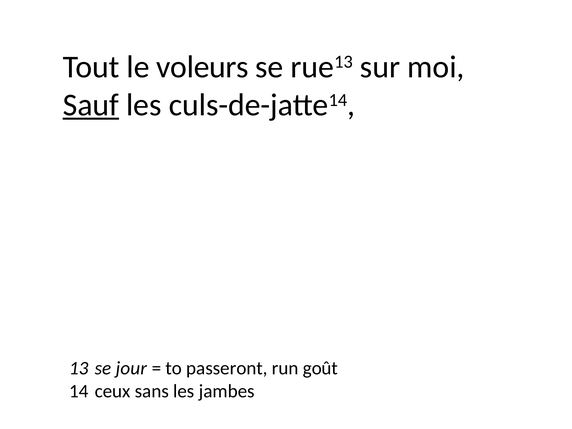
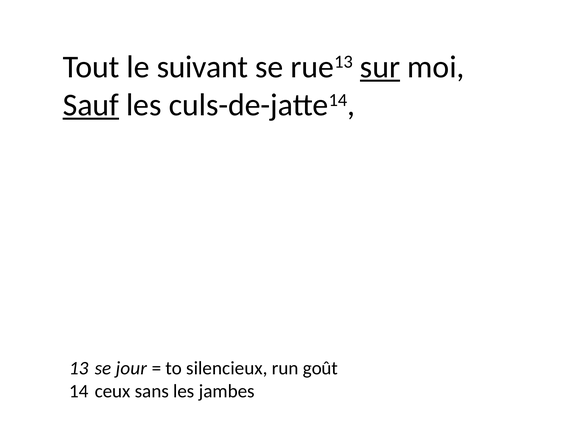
voleurs: voleurs -> suivant
sur underline: none -> present
passeront: passeront -> silencieux
